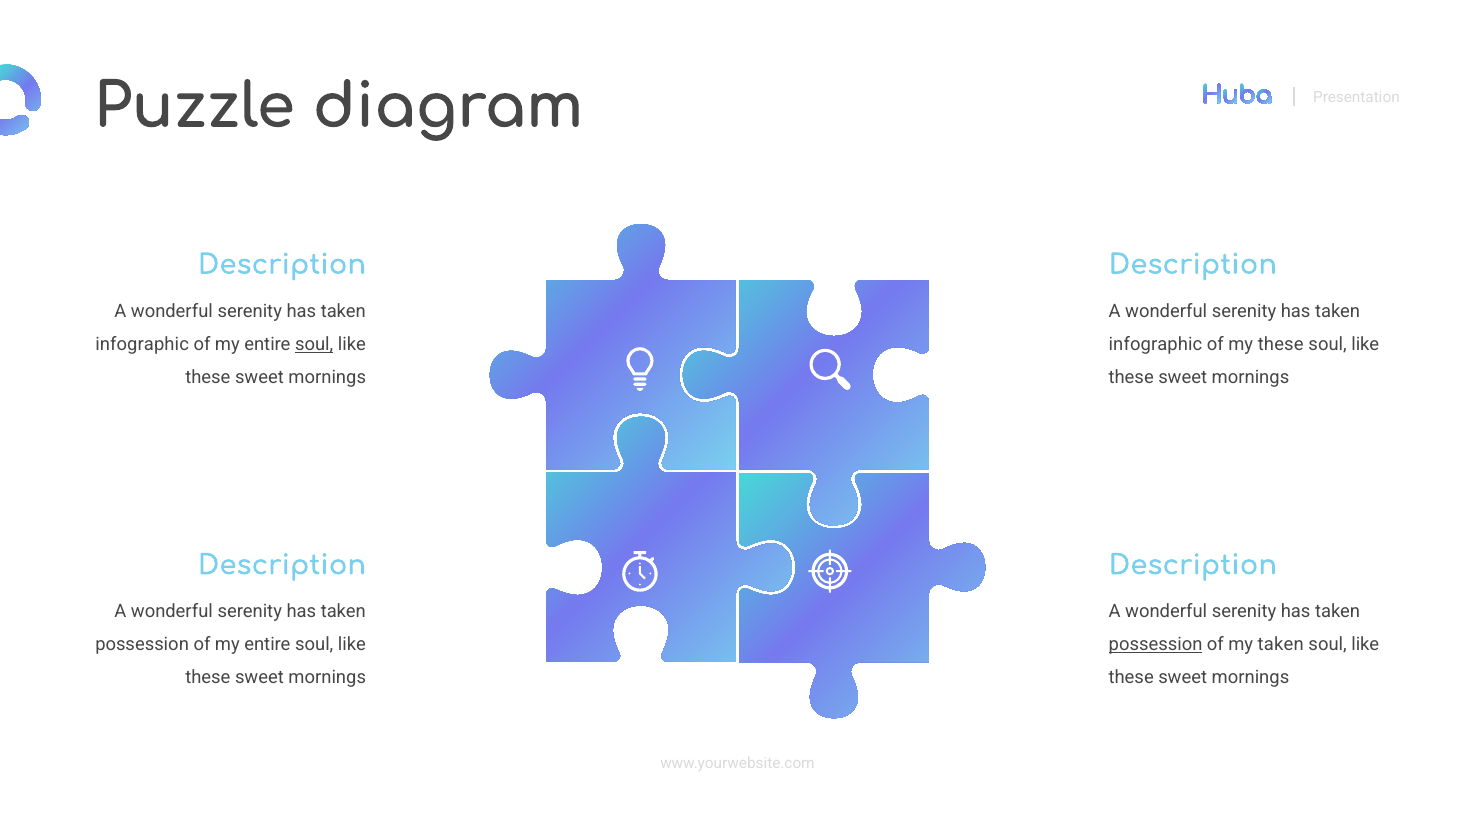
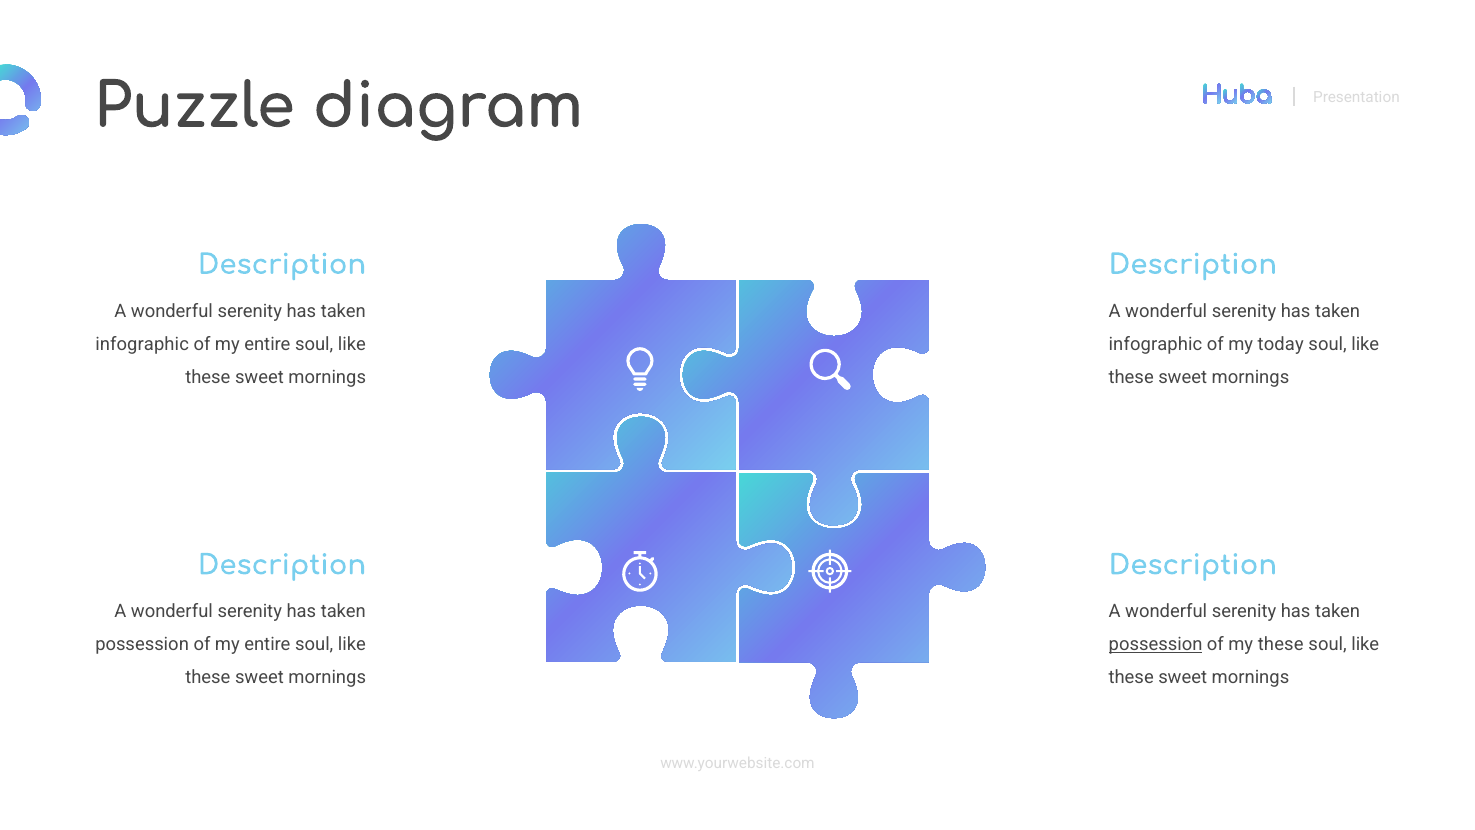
soul at (314, 344) underline: present -> none
my these: these -> today
my taken: taken -> these
